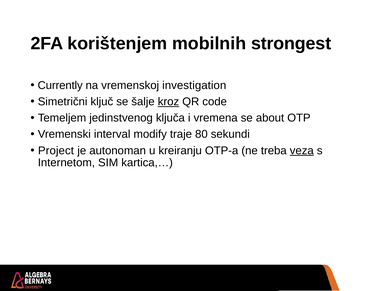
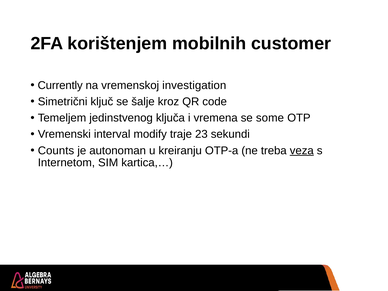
strongest: strongest -> customer
kroz underline: present -> none
about: about -> some
80: 80 -> 23
Project: Project -> Counts
